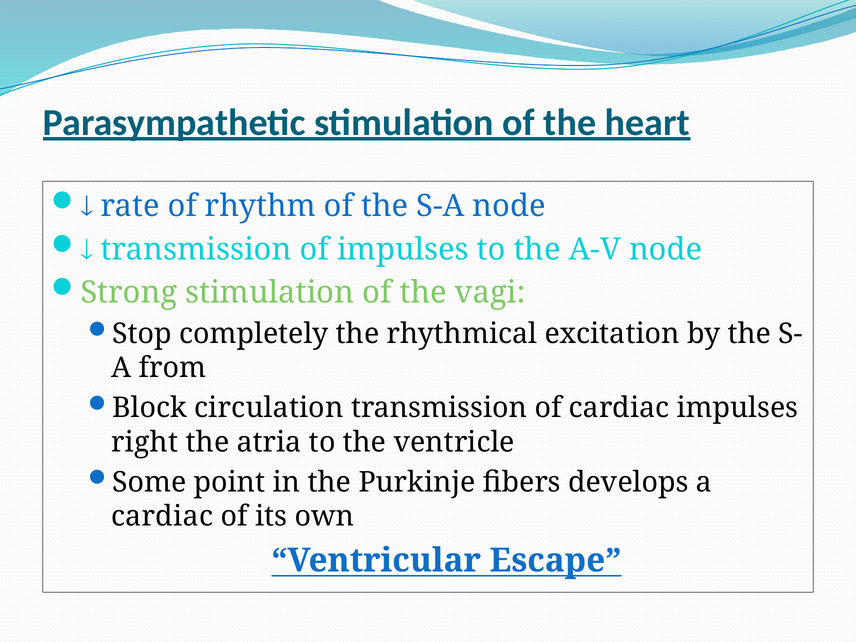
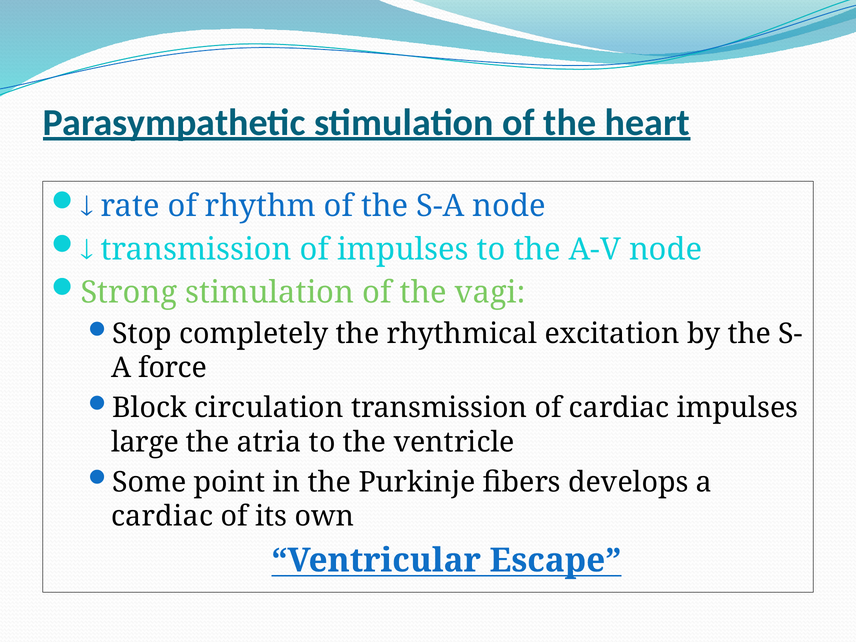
from: from -> force
right: right -> large
